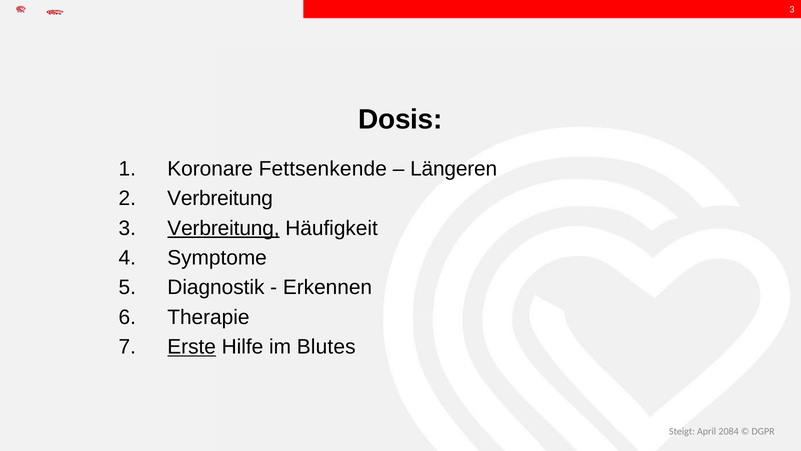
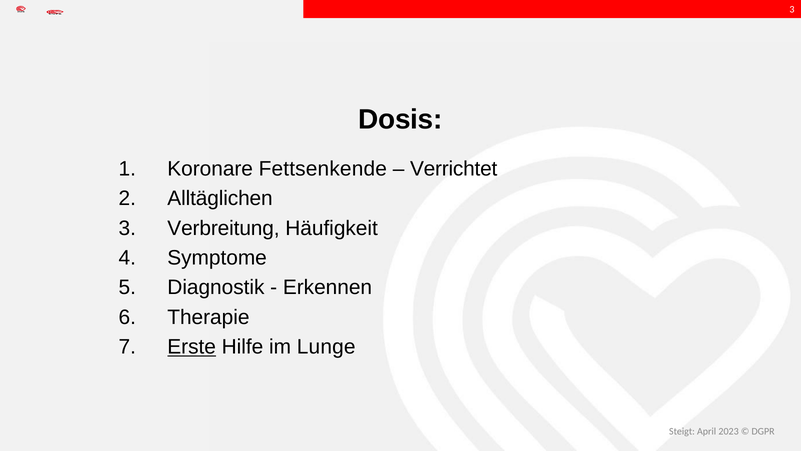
Längeren: Längeren -> Verrichtet
Verbreitung at (220, 198): Verbreitung -> Alltäglichen
Verbreitung at (223, 228) underline: present -> none
Blutes: Blutes -> Lunge
2084: 2084 -> 2023
